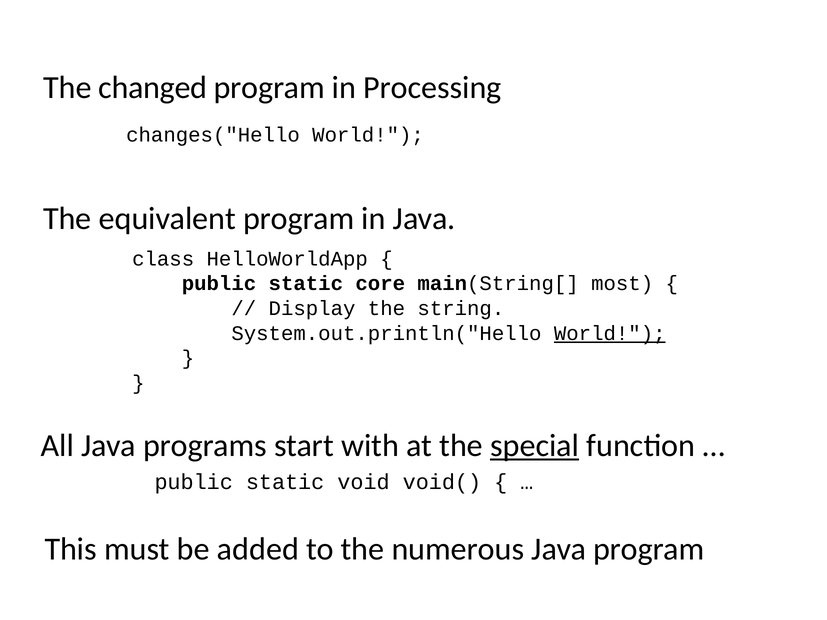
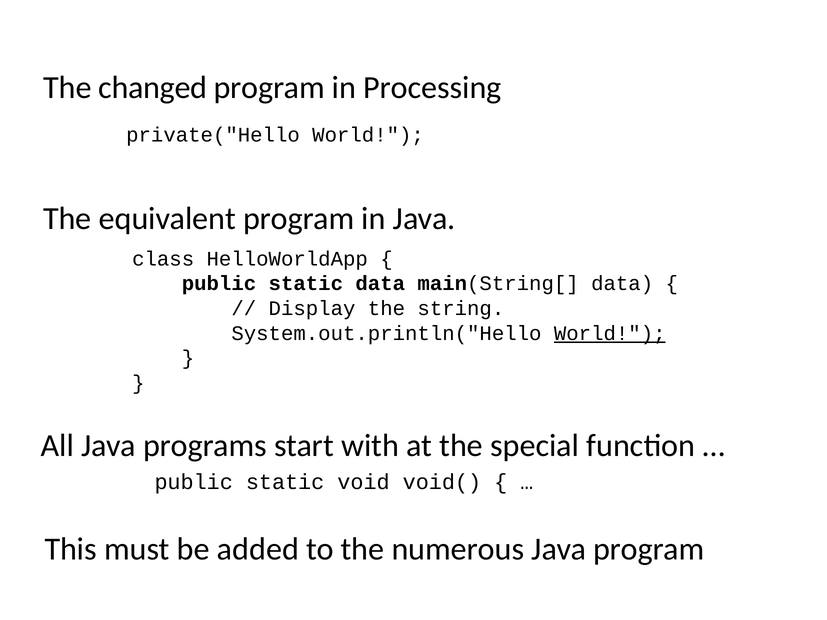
changes("Hello: changes("Hello -> private("Hello
static core: core -> data
main(String[ most: most -> data
special underline: present -> none
